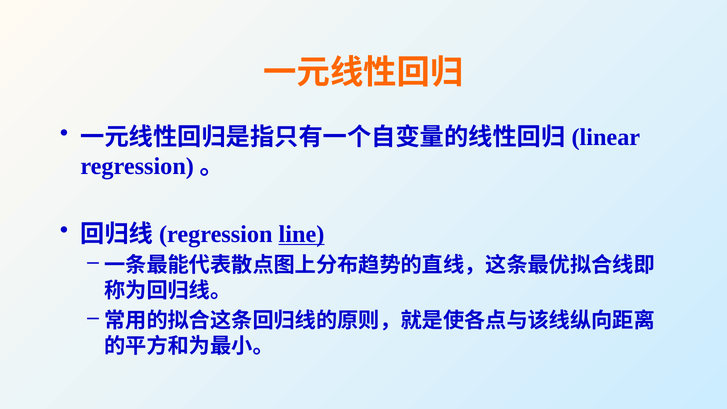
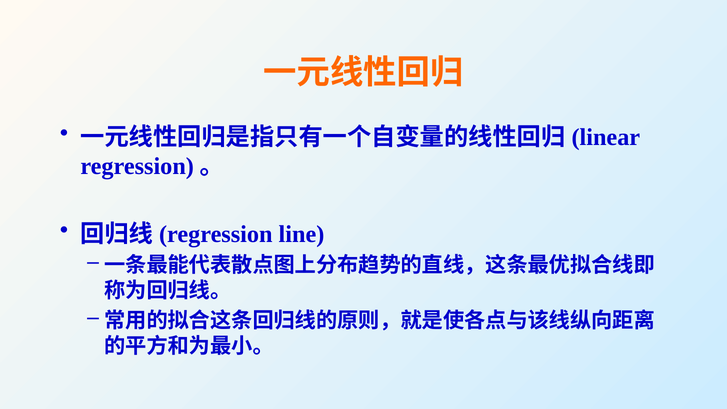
line underline: present -> none
